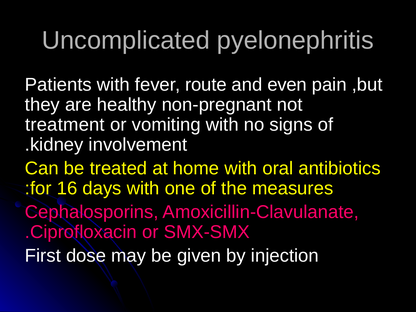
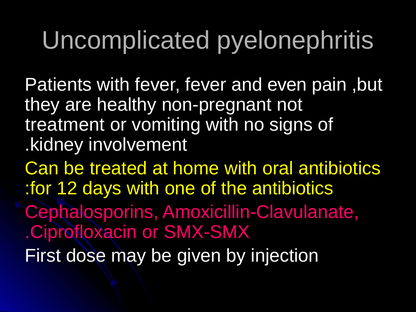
fever route: route -> fever
16: 16 -> 12
the measures: measures -> antibiotics
